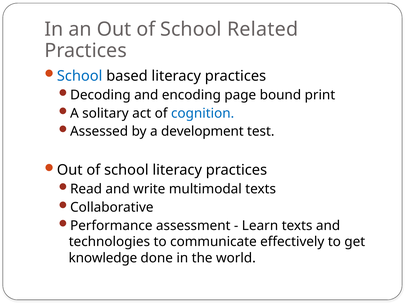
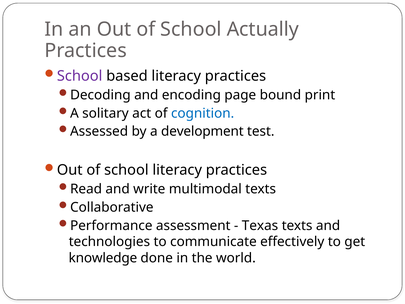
Related: Related -> Actually
School at (80, 76) colour: blue -> purple
Learn: Learn -> Texas
